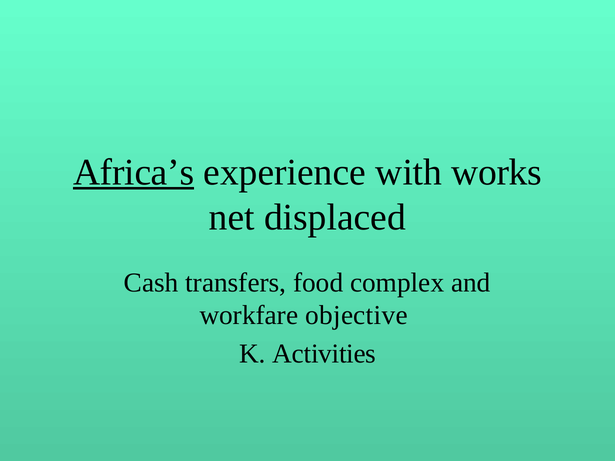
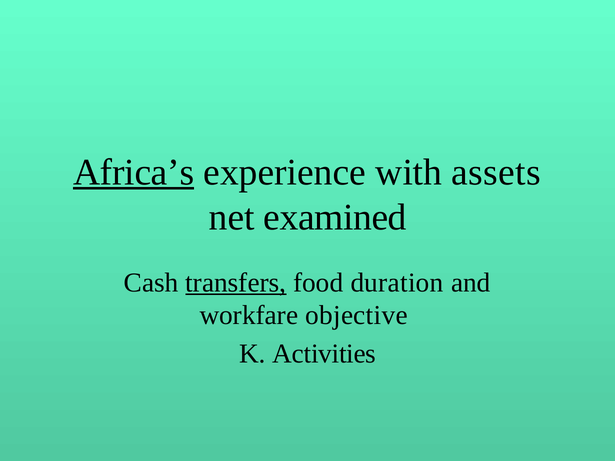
works: works -> assets
displaced: displaced -> examined
transfers underline: none -> present
complex: complex -> duration
